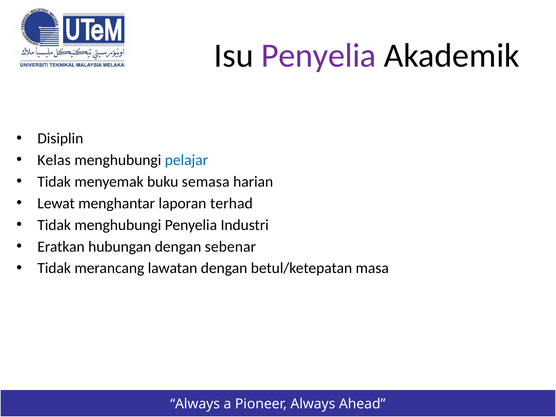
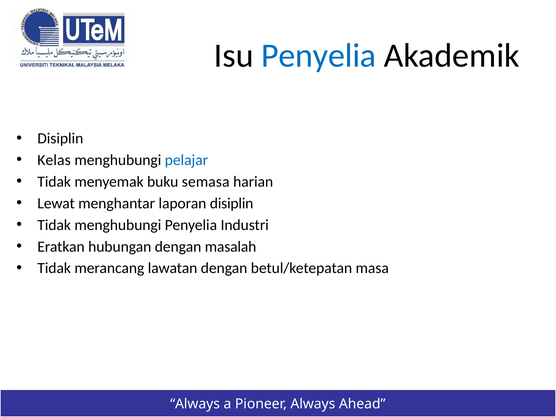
Penyelia at (319, 56) colour: purple -> blue
laporan terhad: terhad -> disiplin
sebenar: sebenar -> masalah
